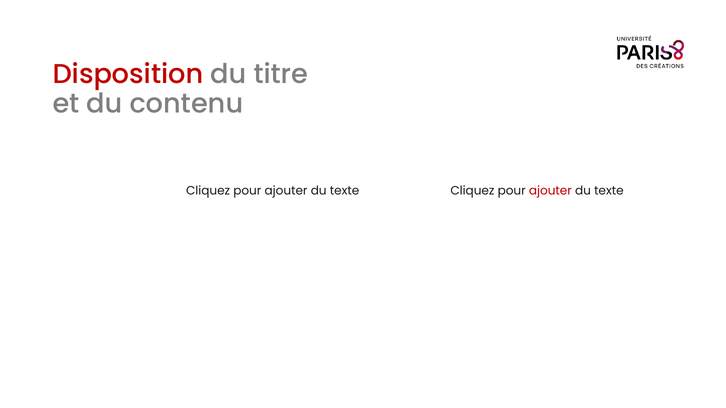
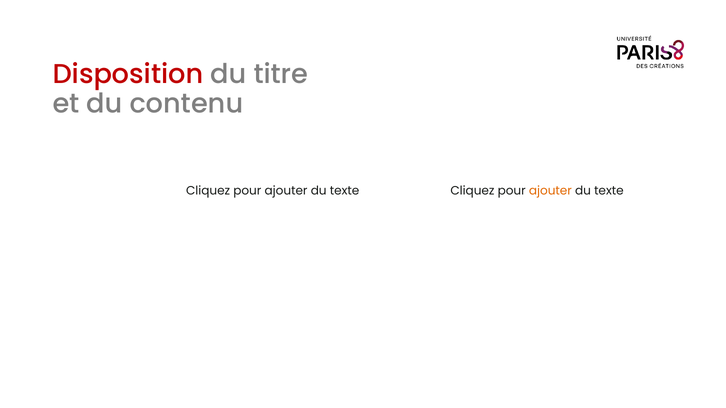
ajouter at (550, 191) colour: red -> orange
